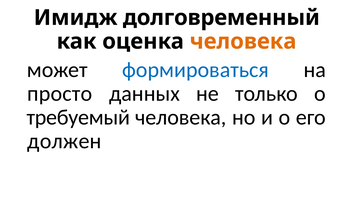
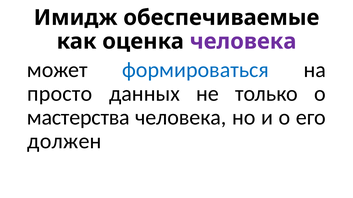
долговременный: долговременный -> обеспечиваемые
человека at (243, 42) colour: orange -> purple
требуемый: требуемый -> мастерства
